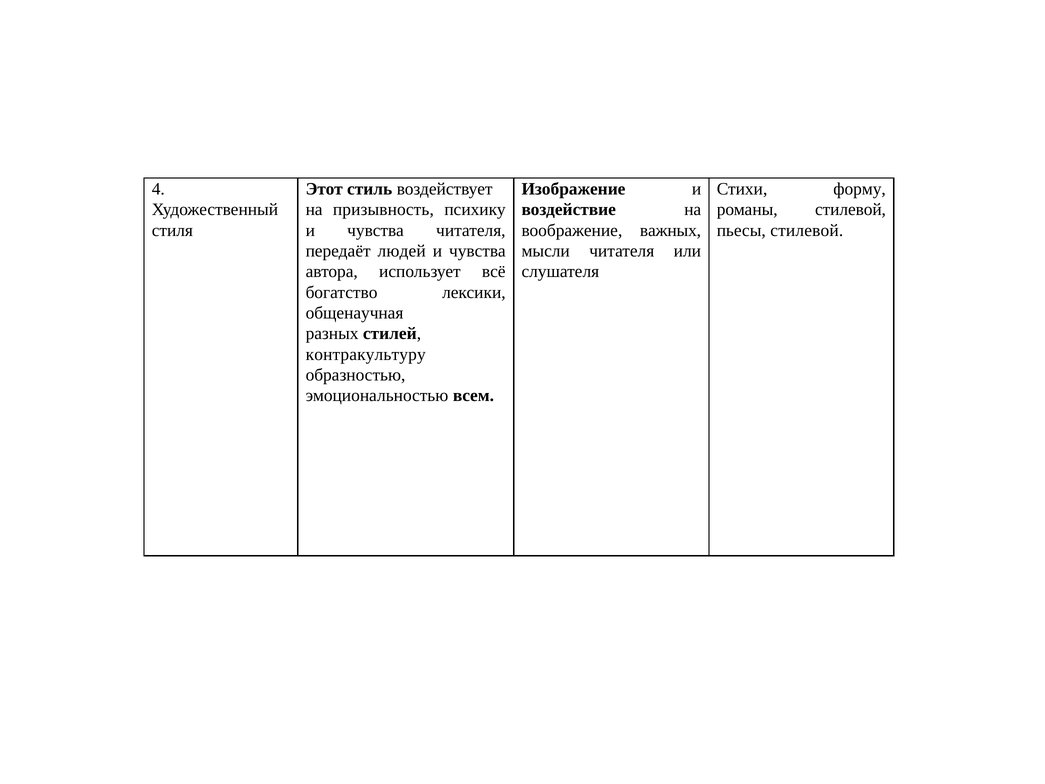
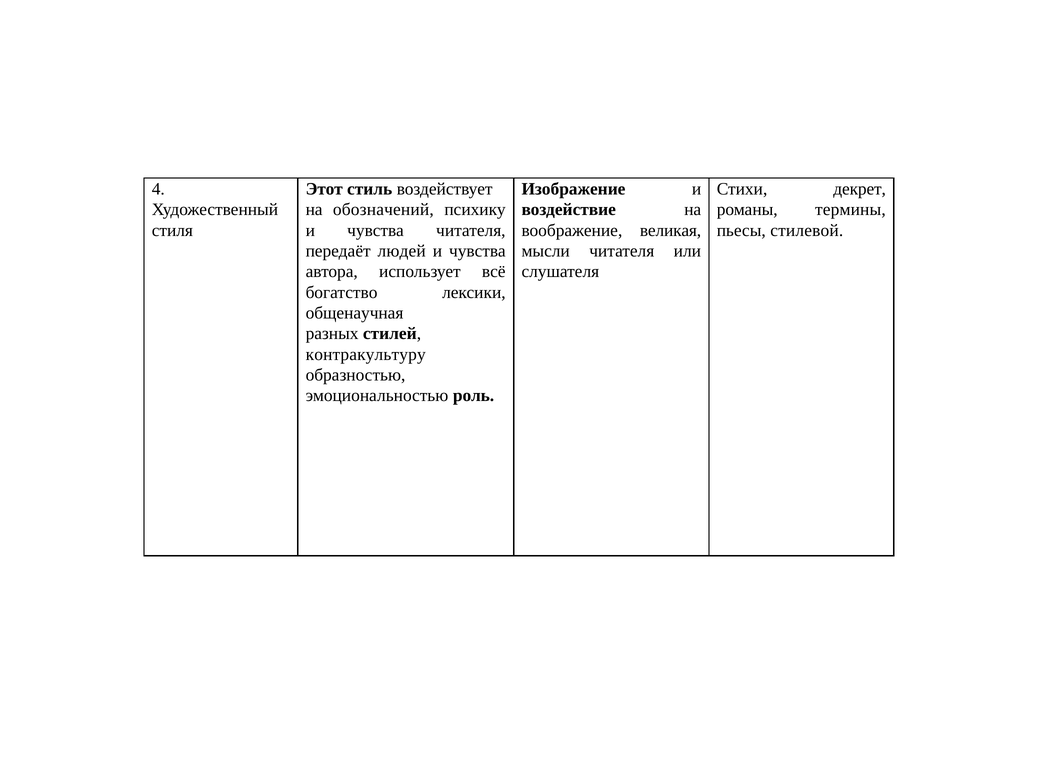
форму: форму -> декрет
призывность: призывность -> обозначений
романы стилевой: стилевой -> термины
важных: важных -> великая
всем: всем -> роль
